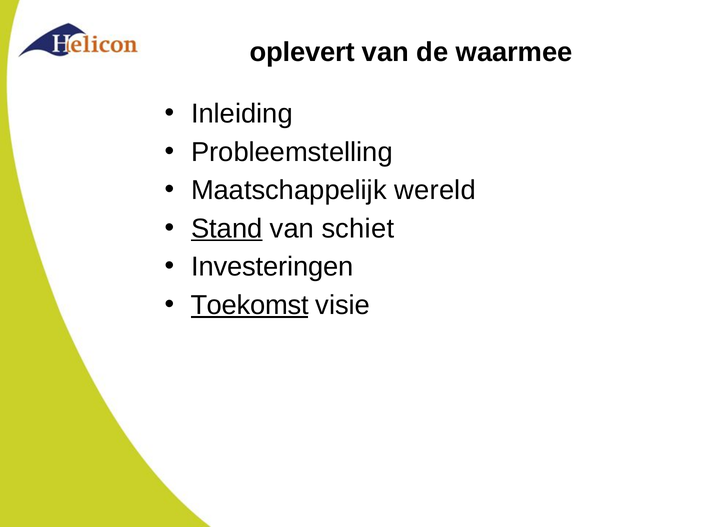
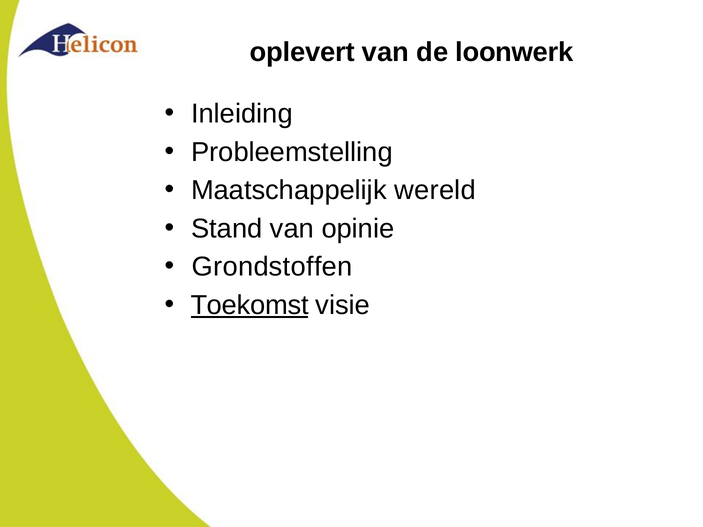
waarmee: waarmee -> loonwerk
Stand underline: present -> none
schiet: schiet -> opinie
Investeringen: Investeringen -> Grondstoffen
